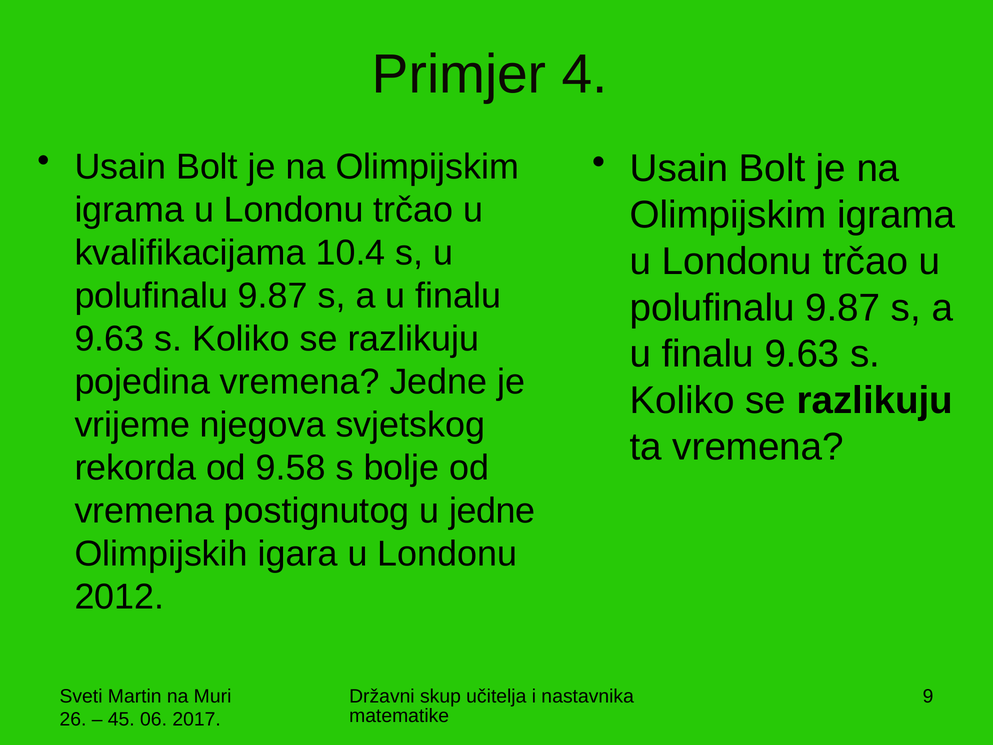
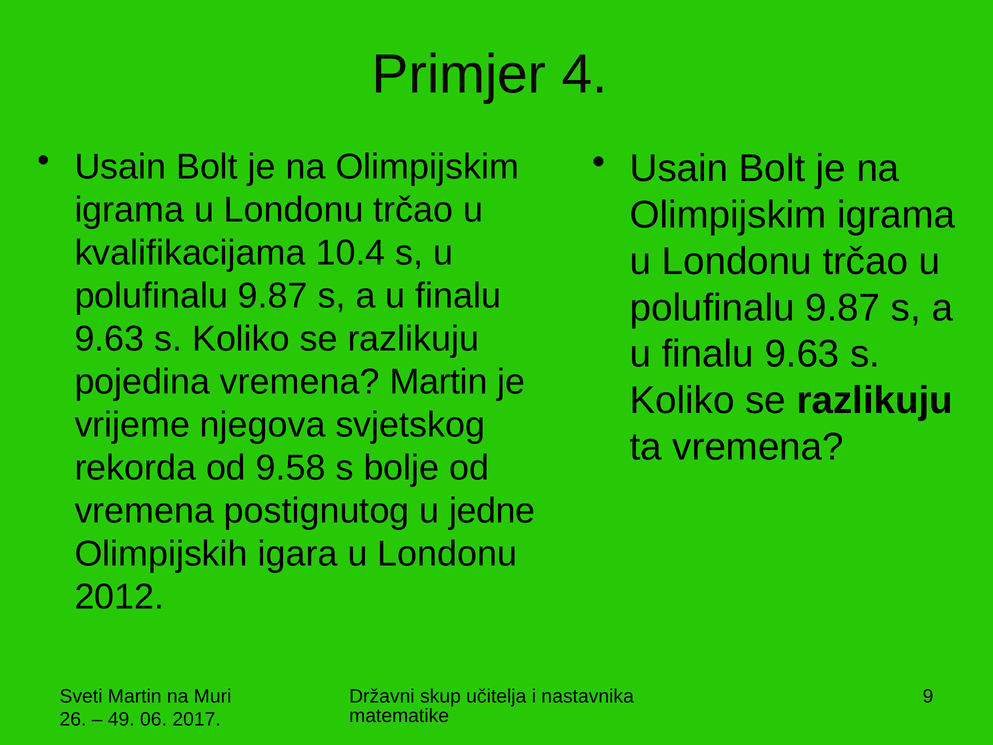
vremena Jedne: Jedne -> Martin
45: 45 -> 49
